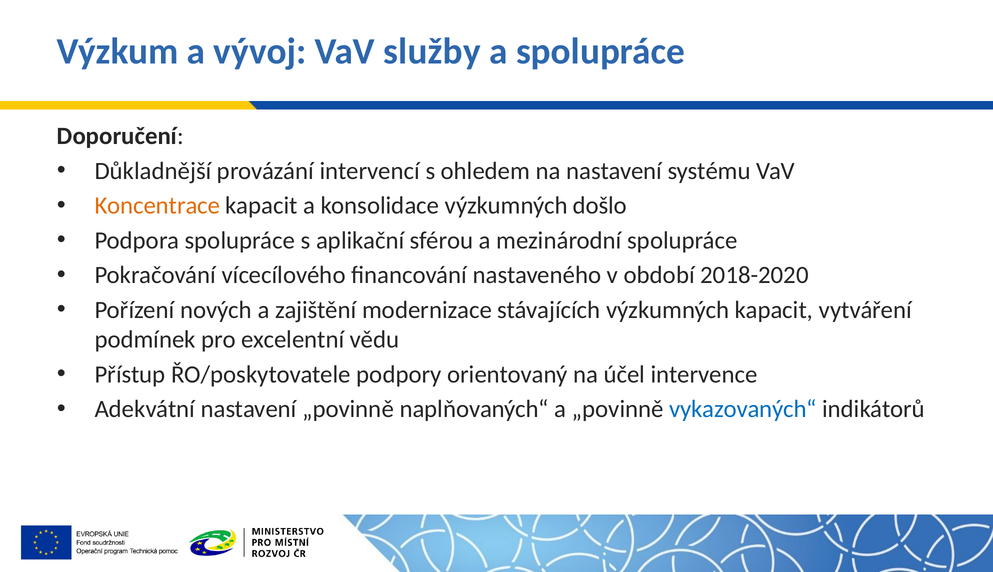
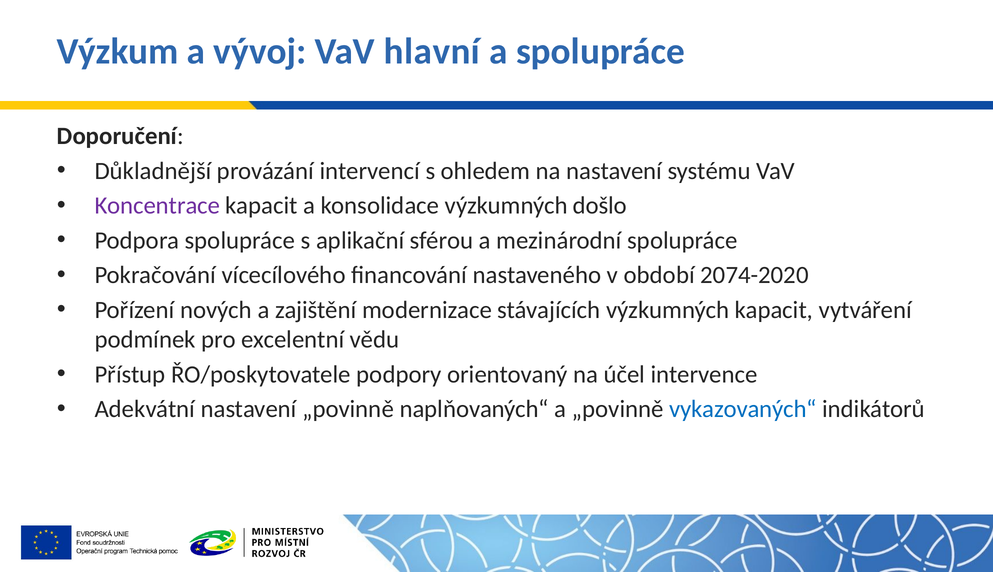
služby: služby -> hlavní
Koncentrace colour: orange -> purple
2018-2020: 2018-2020 -> 2074-2020
